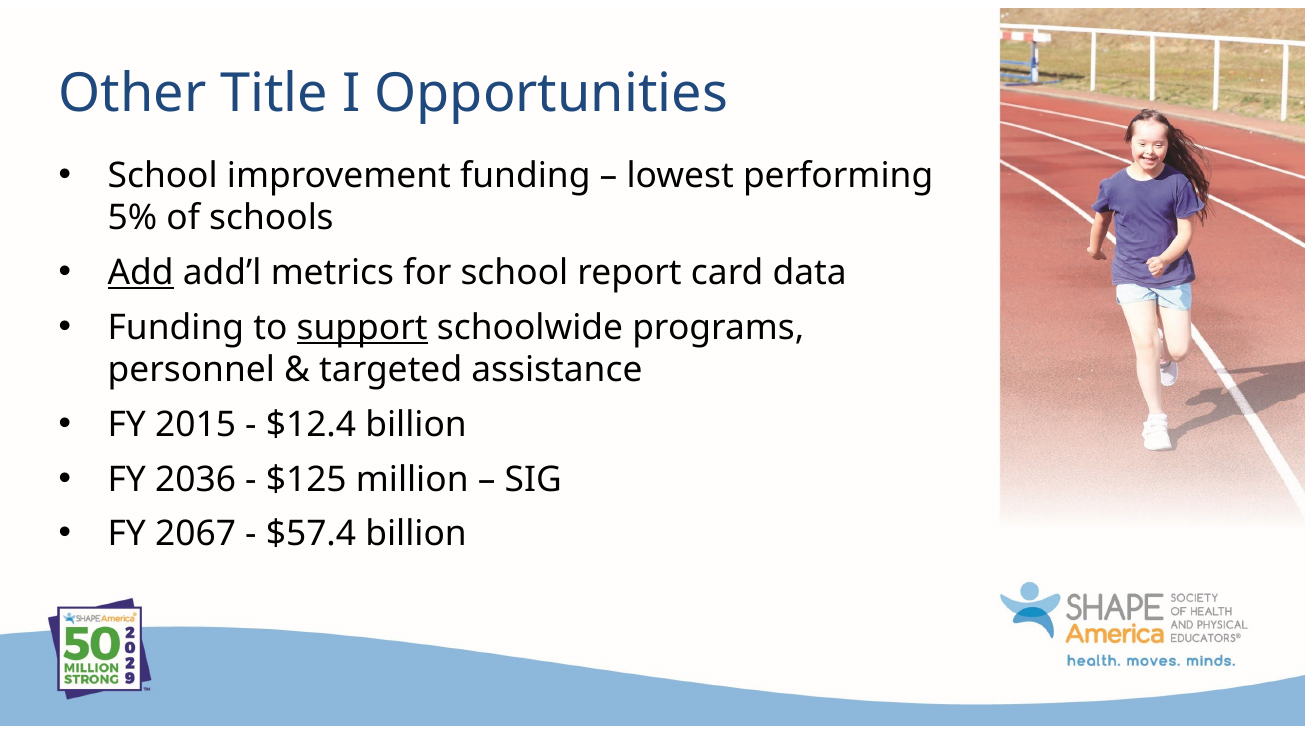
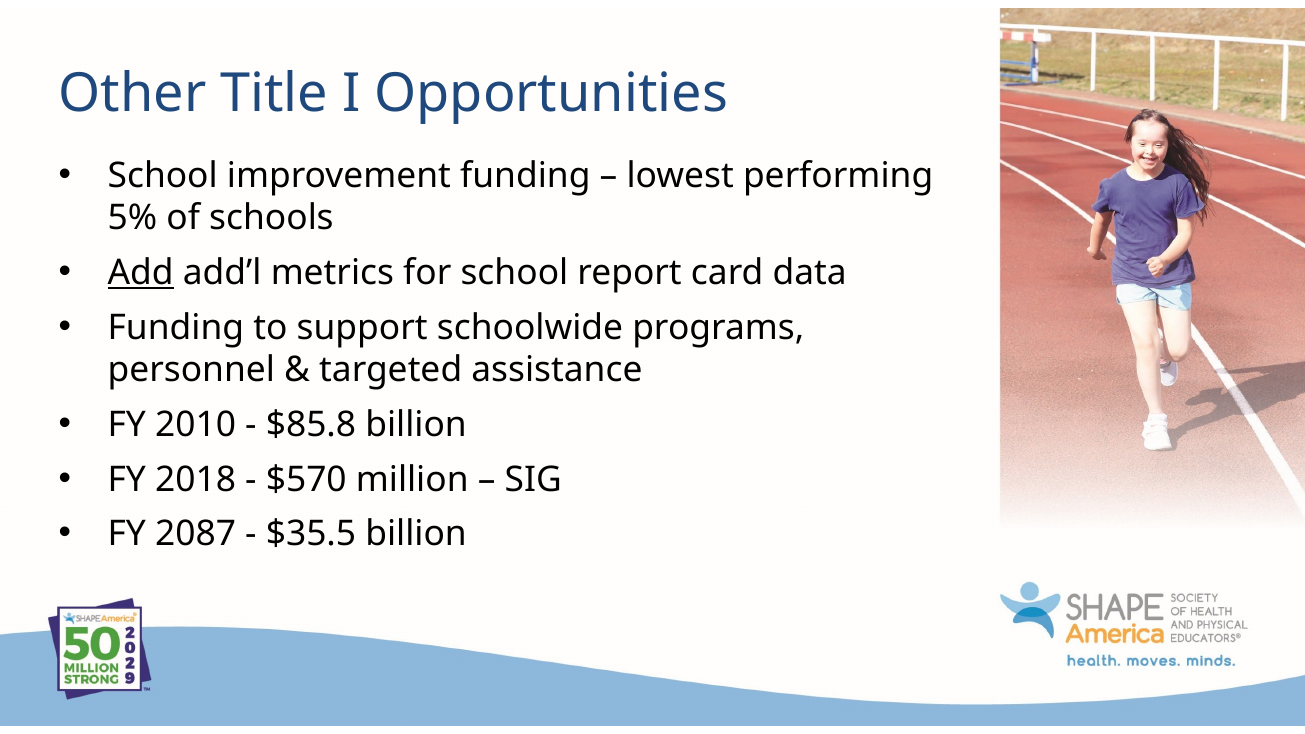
support underline: present -> none
2015: 2015 -> 2010
$12.4: $12.4 -> $85.8
2036: 2036 -> 2018
$125: $125 -> $570
2067: 2067 -> 2087
$57.4: $57.4 -> $35.5
